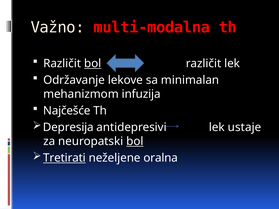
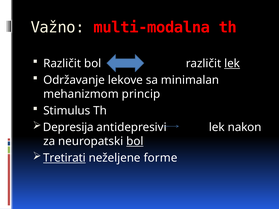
bol at (93, 64) underline: present -> none
lek at (232, 64) underline: none -> present
infuzija: infuzija -> princip
Najčešće: Najčešće -> Stimulus
ustaje: ustaje -> nakon
oralna: oralna -> forme
